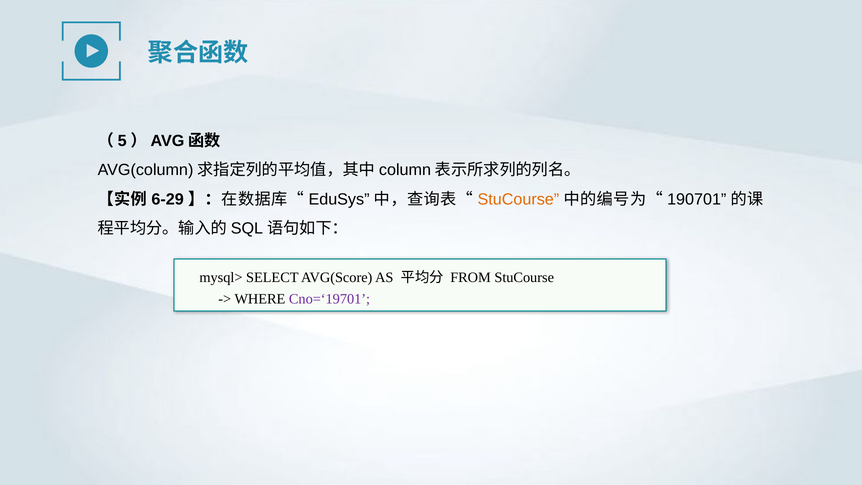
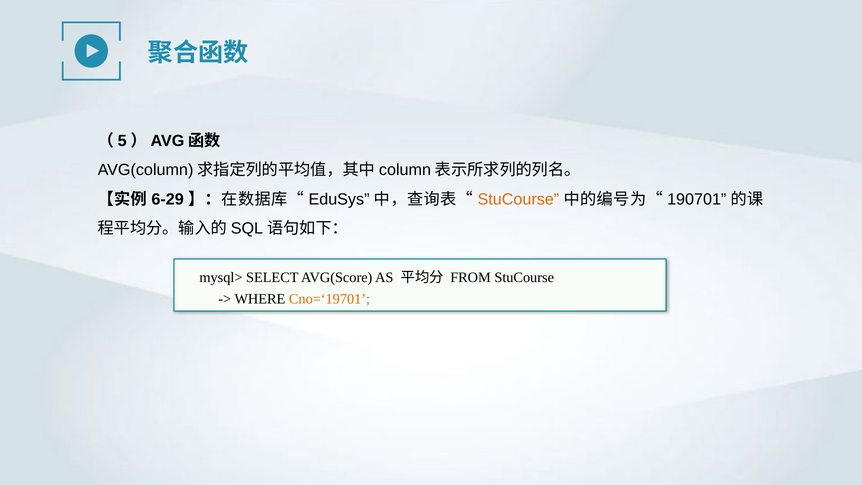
Cno=‘19701 colour: purple -> orange
